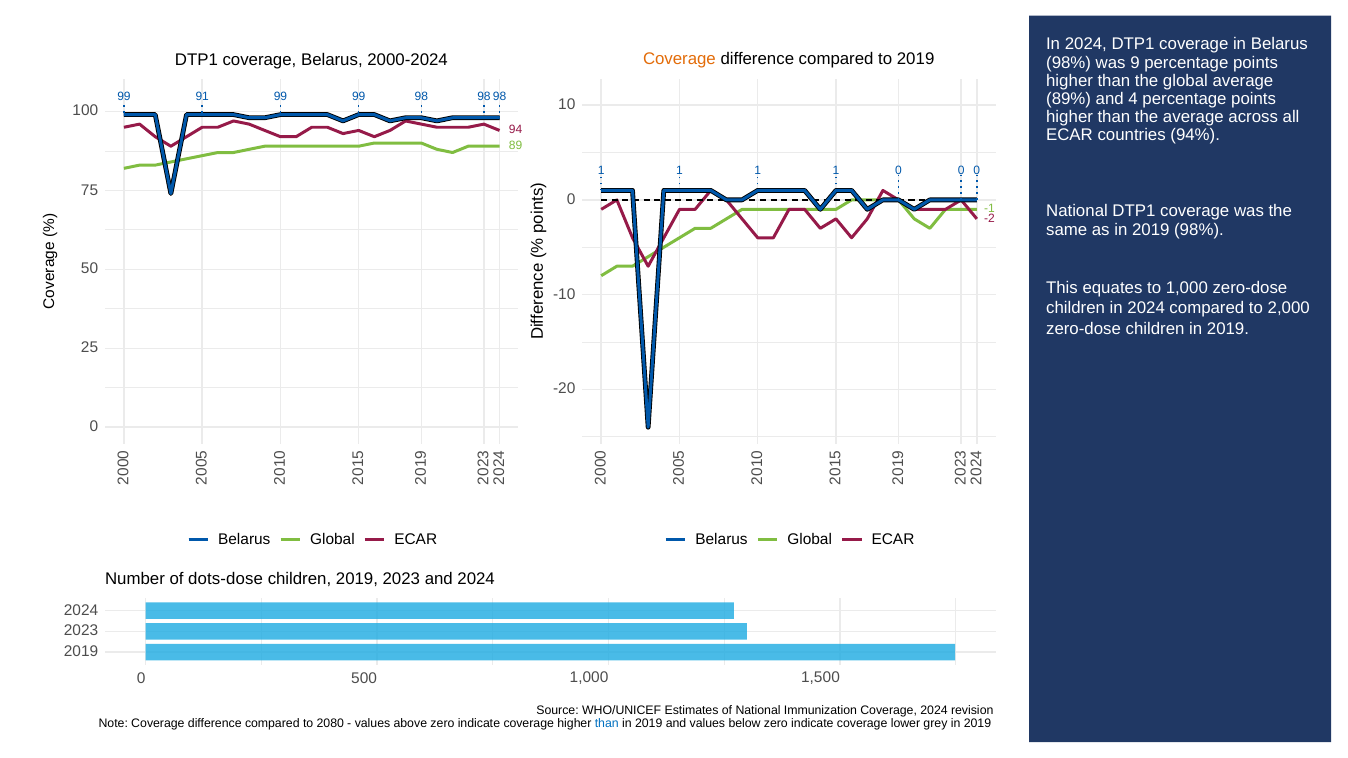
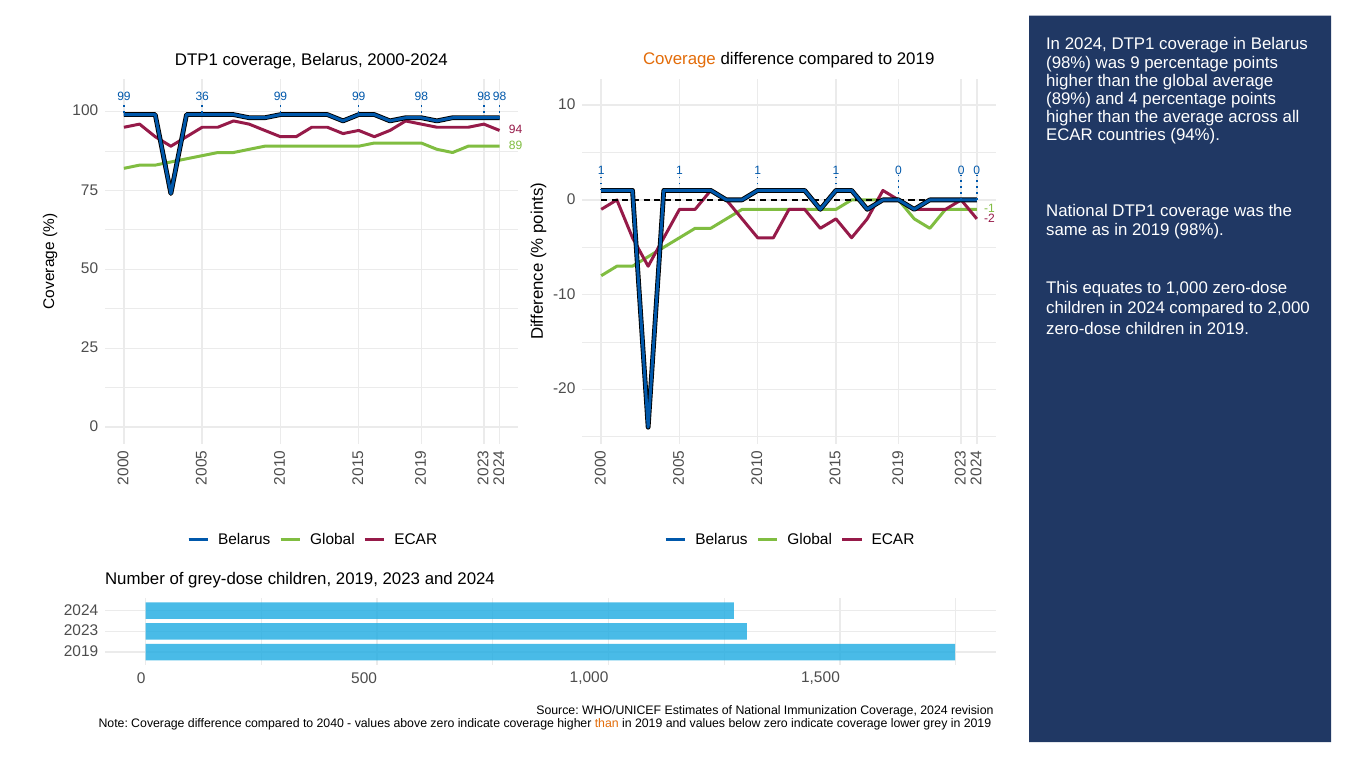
91: 91 -> 36
dots-dose: dots-dose -> grey-dose
2080: 2080 -> 2040
than at (607, 724) colour: blue -> orange
